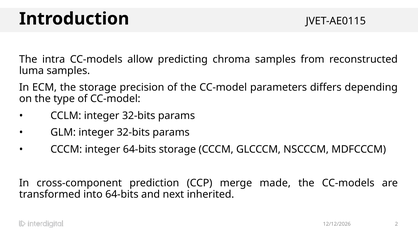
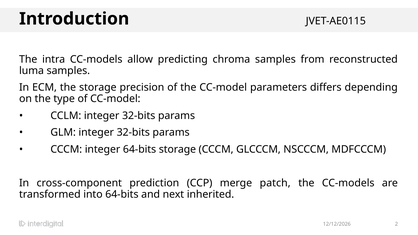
made: made -> patch
